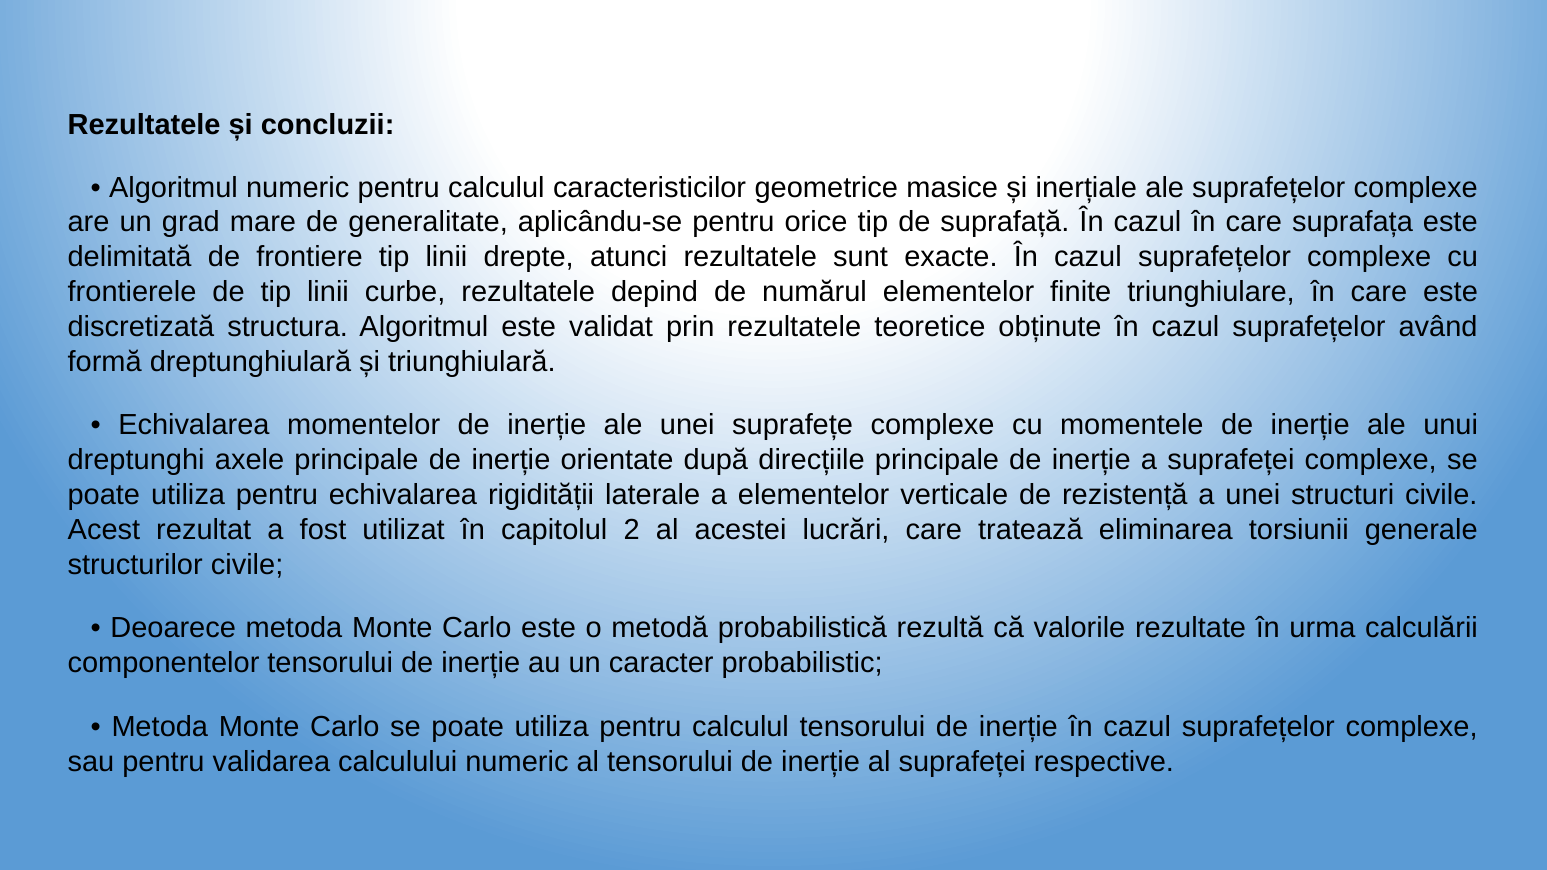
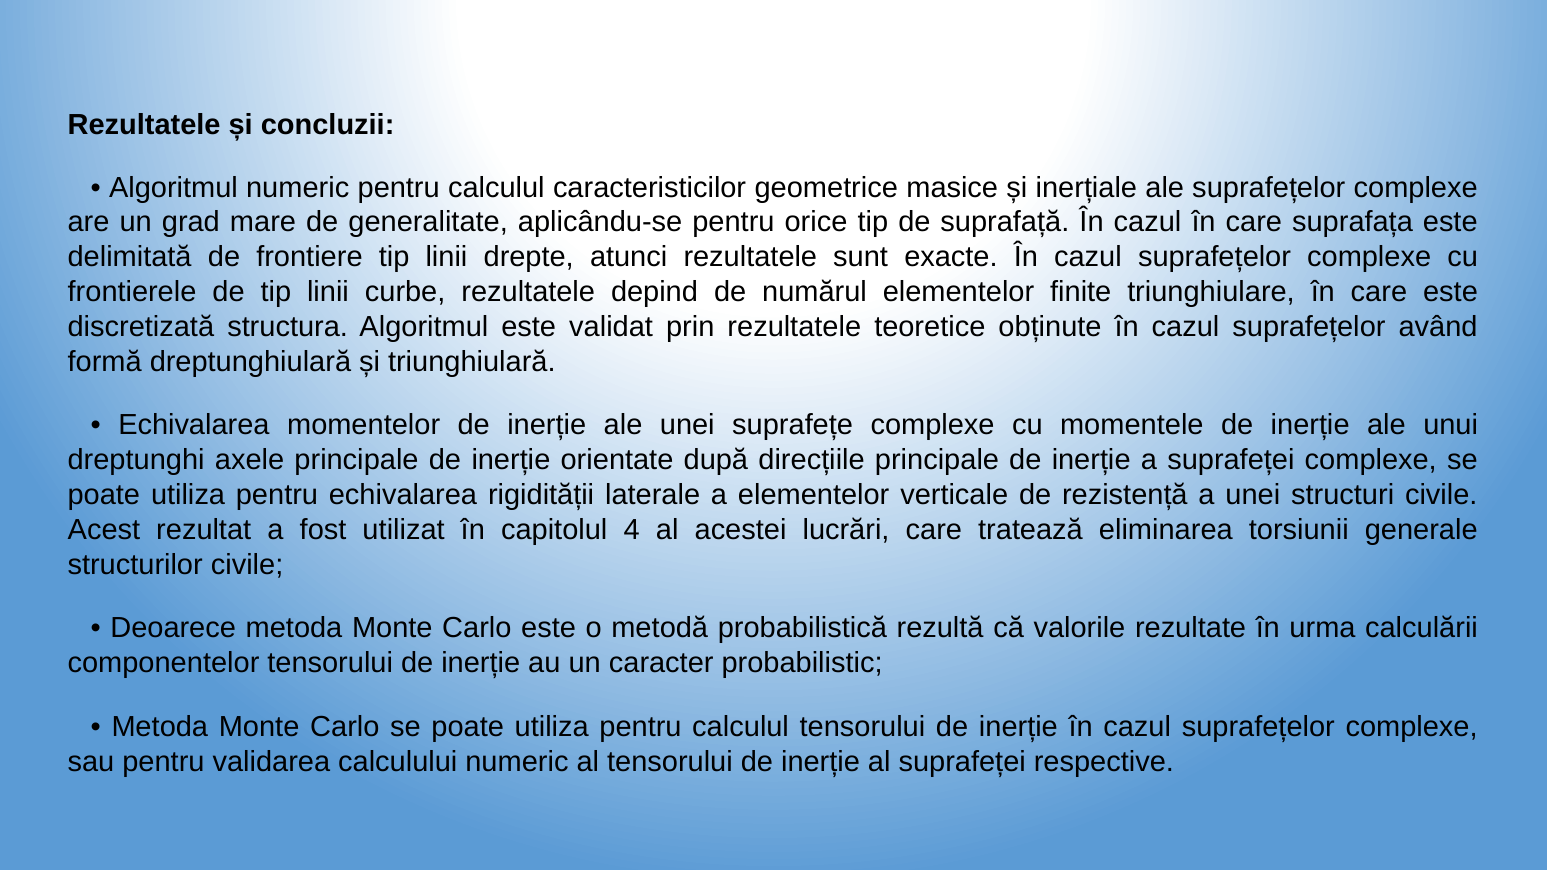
2: 2 -> 4
